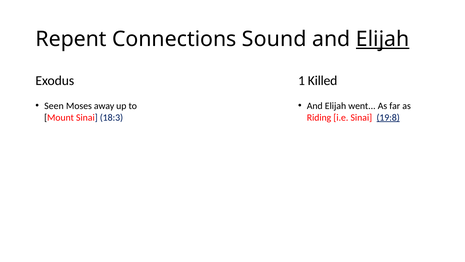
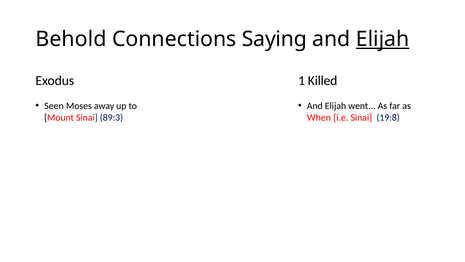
Repent: Repent -> Behold
Sound: Sound -> Saying
18:3: 18:3 -> 89:3
Riding: Riding -> When
19:8 underline: present -> none
